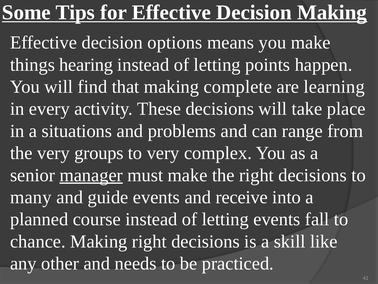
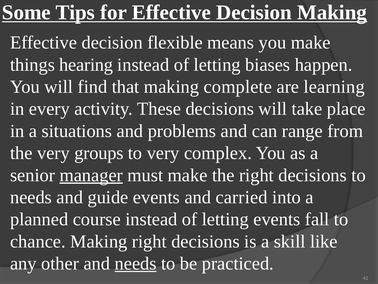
options: options -> flexible
points: points -> biases
many at (31, 197): many -> needs
receive: receive -> carried
needs at (136, 263) underline: none -> present
